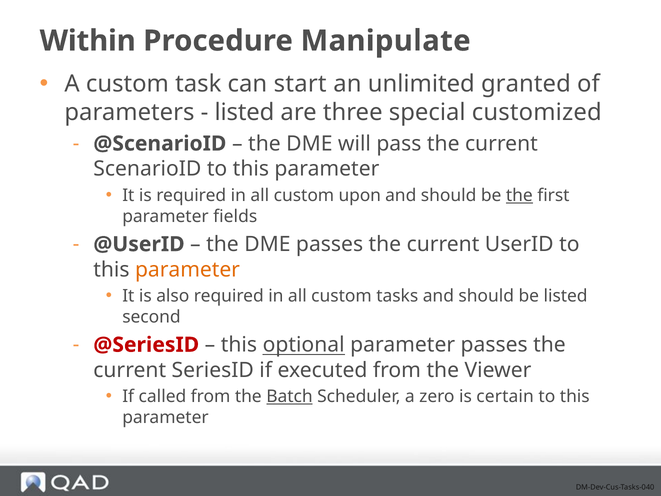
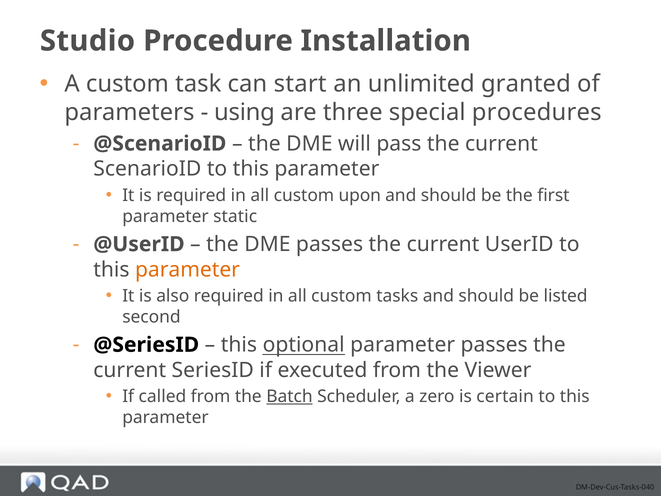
Within: Within -> Studio
Manipulate: Manipulate -> Installation
listed at (244, 112): listed -> using
customized: customized -> procedures
the at (519, 195) underline: present -> none
fields: fields -> static
@SeriesID colour: red -> black
